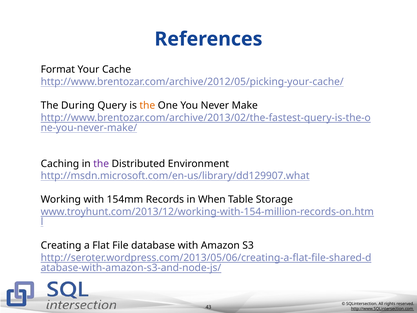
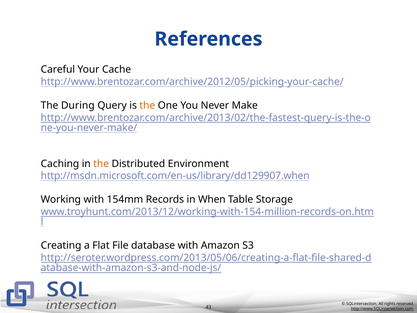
Format: Format -> Careful
the at (101, 164) colour: purple -> orange
http://msdn.microsoft.com/en-us/library/dd129907.what: http://msdn.microsoft.com/en-us/library/dd129907.what -> http://msdn.microsoft.com/en-us/library/dd129907.when
